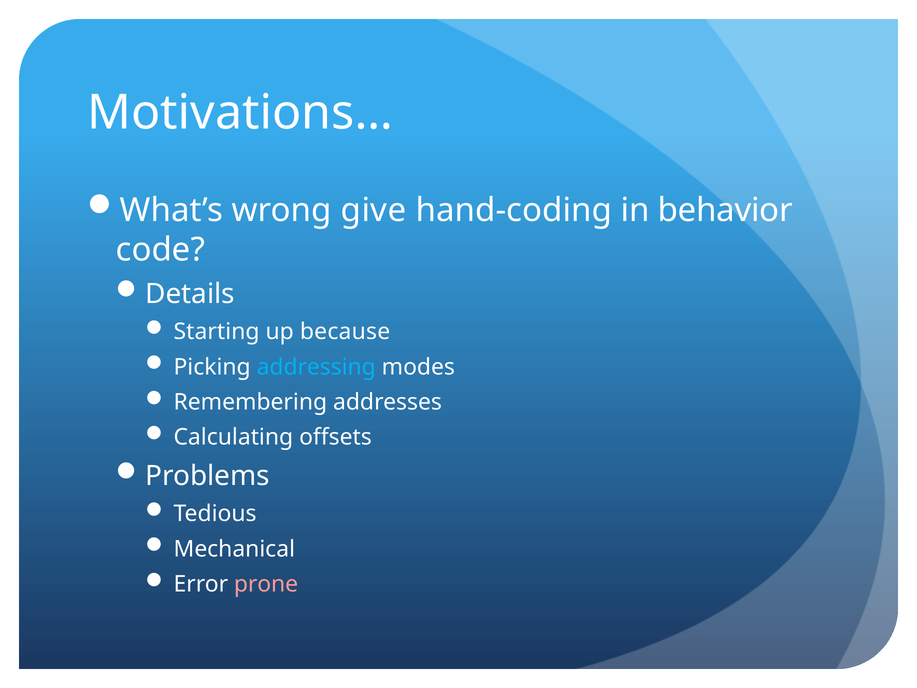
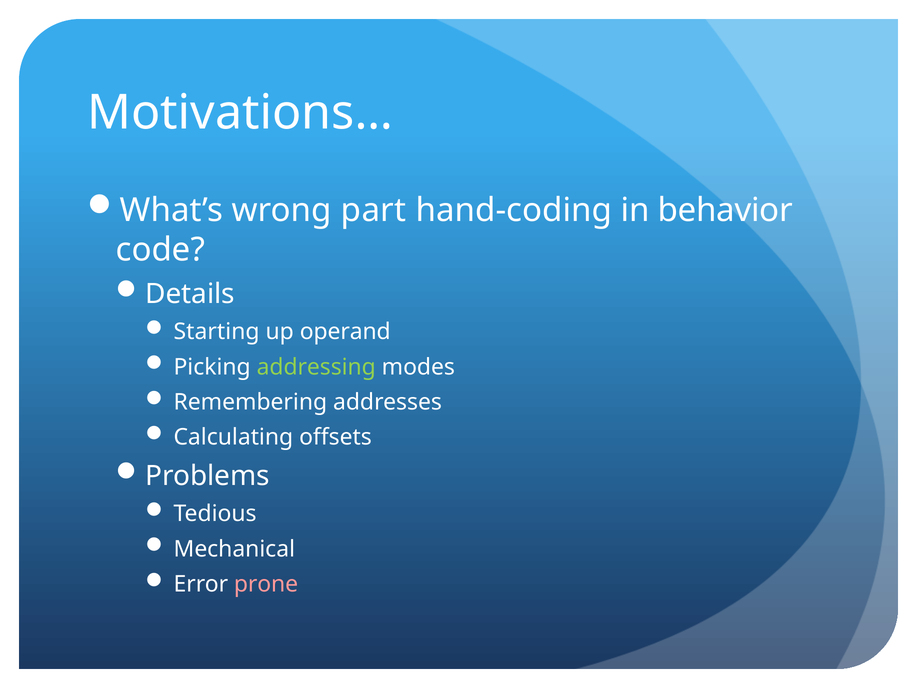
give: give -> part
because: because -> operand
addressing colour: light blue -> light green
